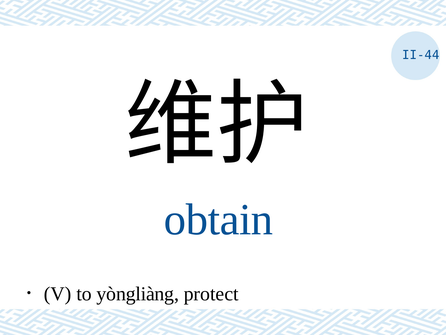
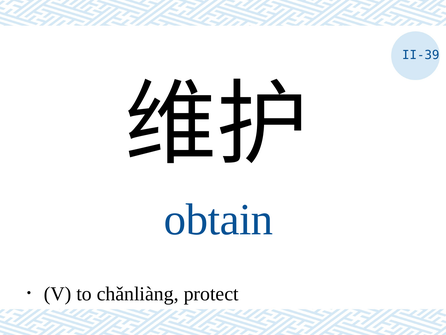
II-44: II-44 -> II-39
yòngliàng: yòngliàng -> chǎnliàng
